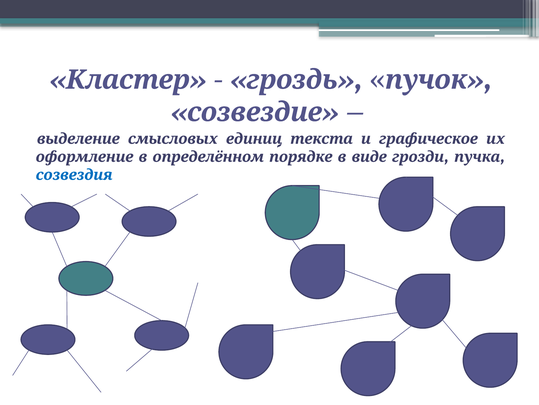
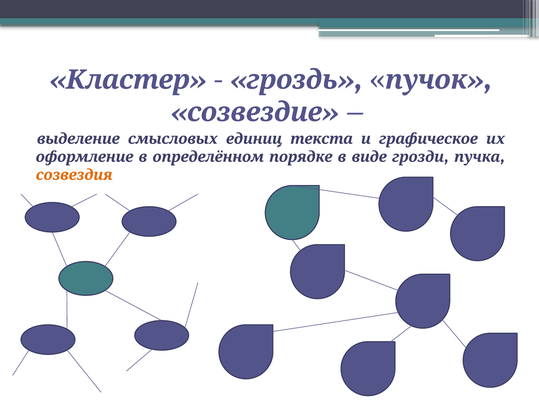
созвездия colour: blue -> orange
